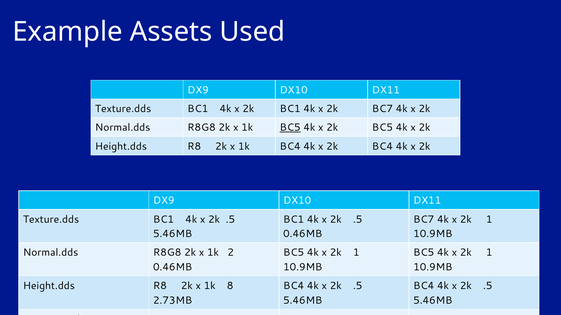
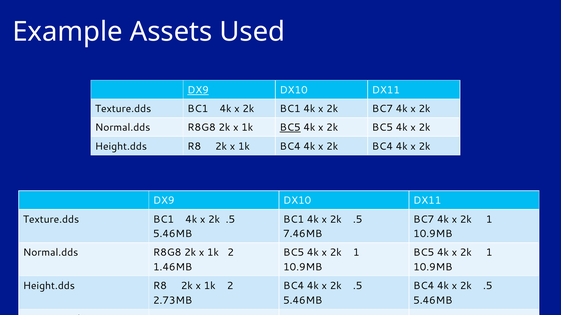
DX9 at (198, 90) underline: none -> present
0.46MB at (303, 234): 0.46MB -> 7.46MB
0.46MB at (173, 268): 0.46MB -> 1.46MB
8 at (230, 286): 8 -> 2
